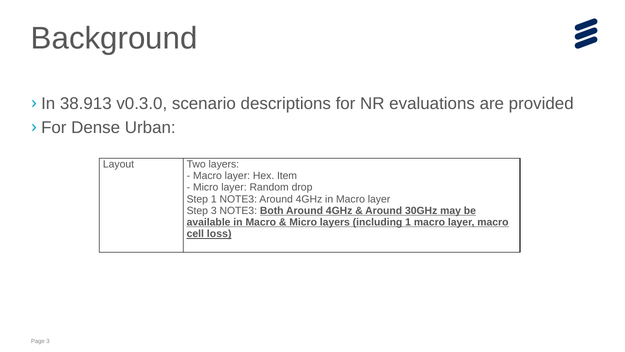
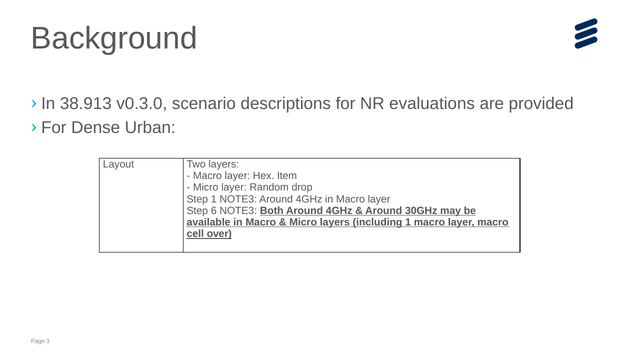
Step 3: 3 -> 6
loss: loss -> over
